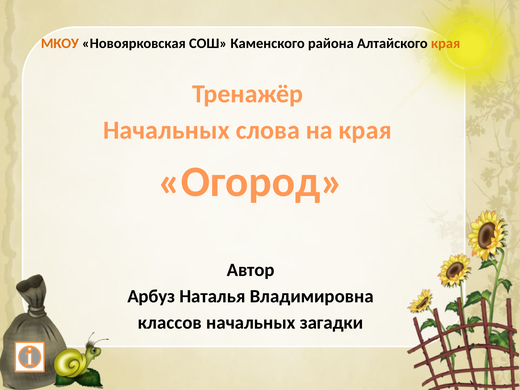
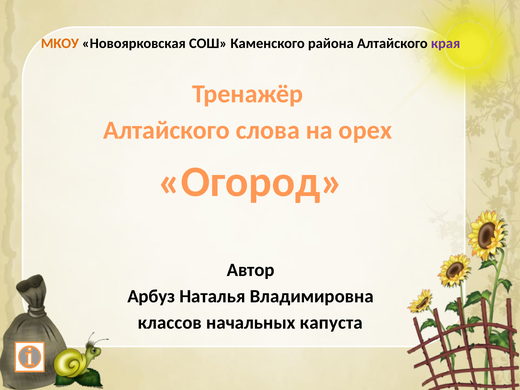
края at (446, 43) colour: orange -> purple
Начальных at (166, 130): Начальных -> Алтайского
на края: края -> орех
загадки: загадки -> капуста
